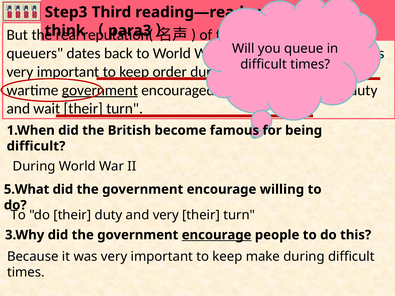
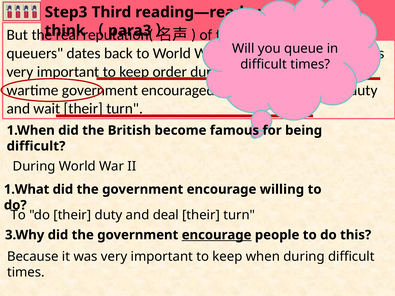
government at (100, 90) underline: present -> none
5.What: 5.What -> 1.What
and very: very -> deal
make: make -> when
